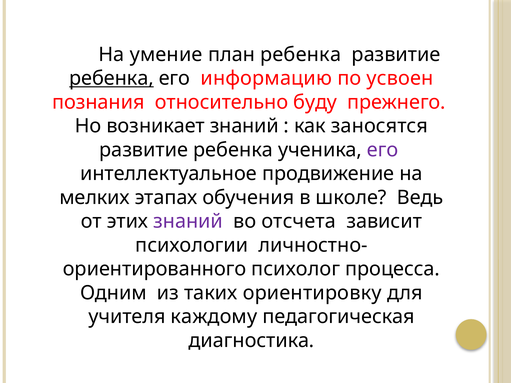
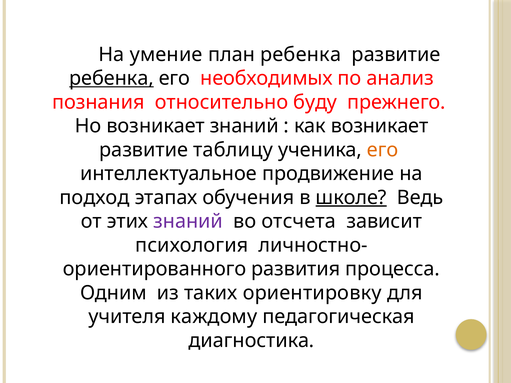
информацию: информацию -> необходимых
усвоен: усвоен -> анализ
как заносятся: заносятся -> возникает
ребенка at (233, 150): ребенка -> таблицу
его at (383, 150) colour: purple -> orange
мелких: мелких -> подход
школе underline: none -> present
психологии: психологии -> психология
психолог: психолог -> развития
